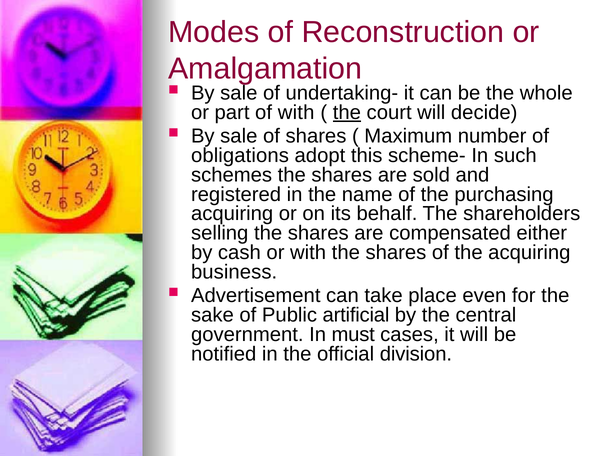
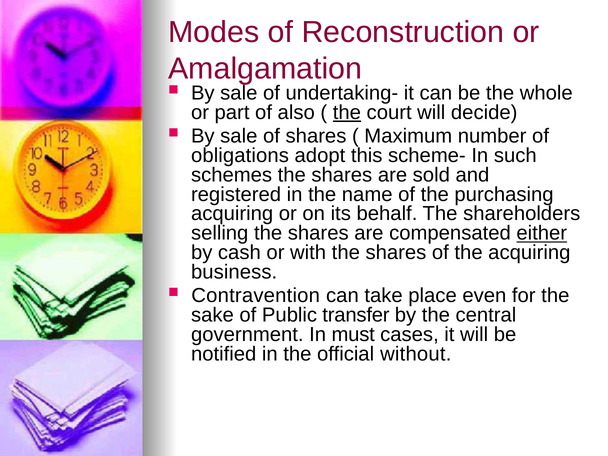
of with: with -> also
either underline: none -> present
Advertisement: Advertisement -> Contravention
artificial: artificial -> transfer
division: division -> without
